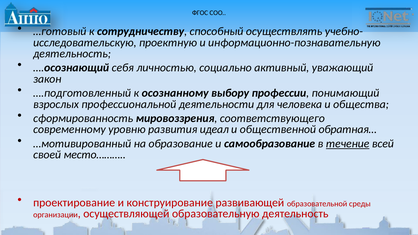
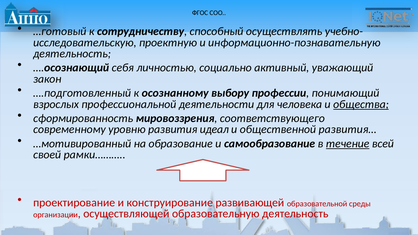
общества underline: none -> present
обратная…: обратная… -> развития…
место………: место……… -> рамки………
